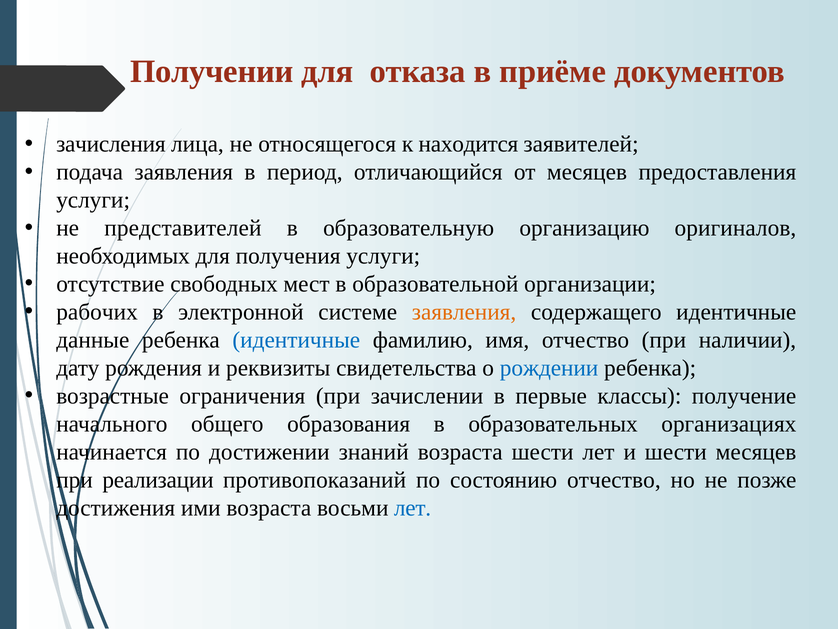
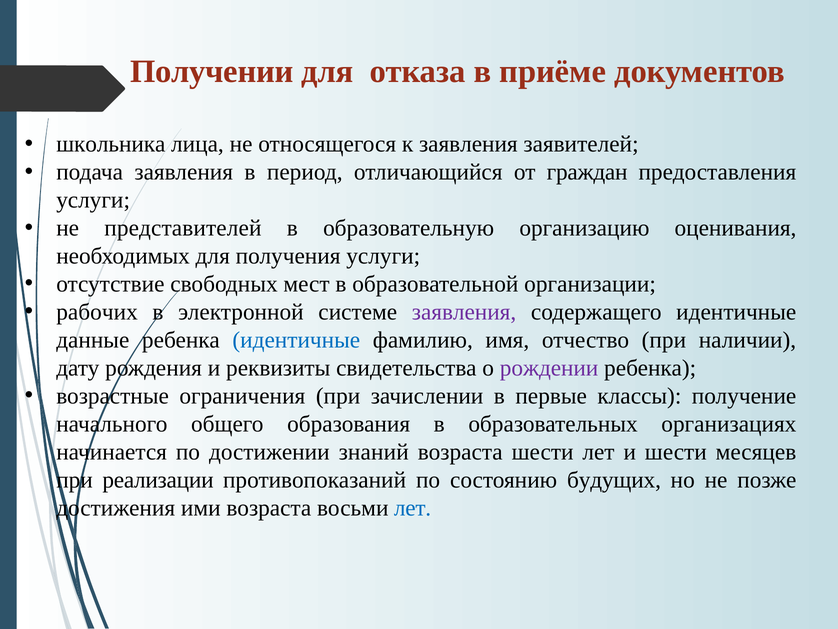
зачисления: зачисления -> школьника
к находится: находится -> заявления
от месяцев: месяцев -> граждан
оригиналов: оригиналов -> оценивания
заявления at (464, 312) colour: orange -> purple
рождении colour: blue -> purple
состоянию отчество: отчество -> будущих
